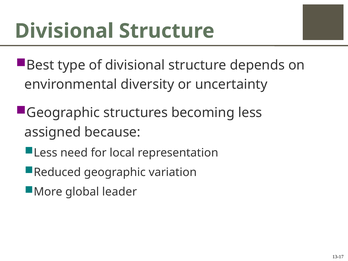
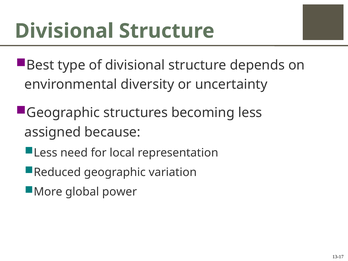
leader: leader -> power
